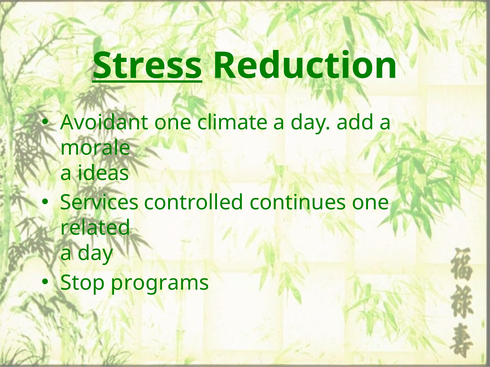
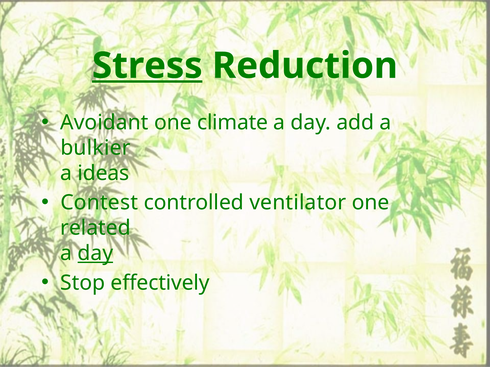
morale: morale -> bulkier
Services: Services -> Contest
continues: continues -> ventilator
day at (95, 254) underline: none -> present
programs: programs -> effectively
